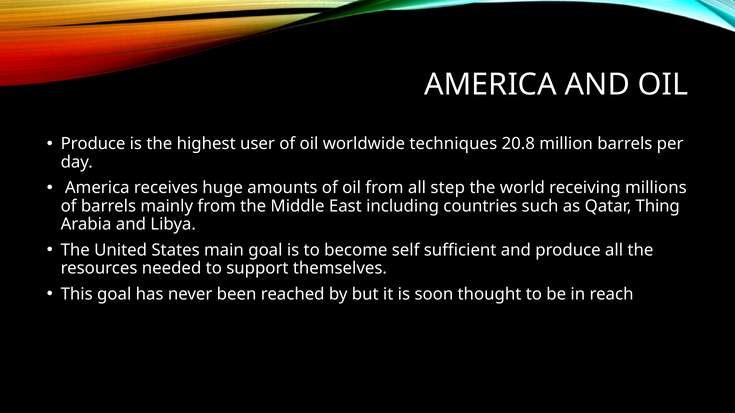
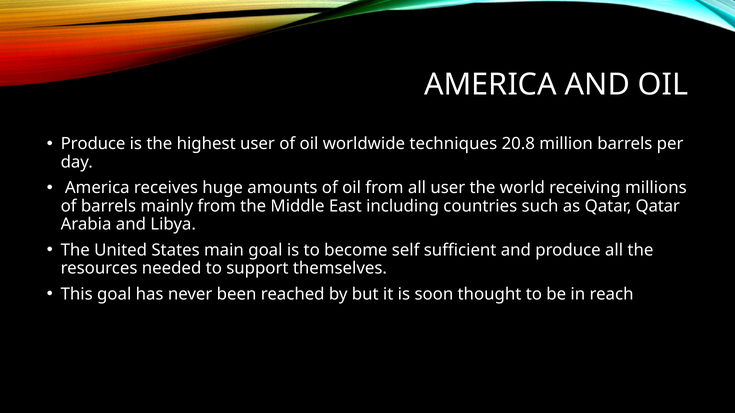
all step: step -> user
Qatar Thing: Thing -> Qatar
